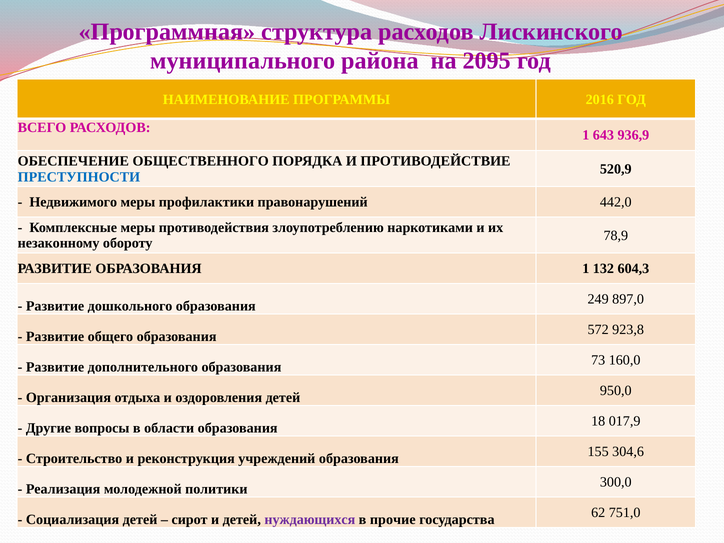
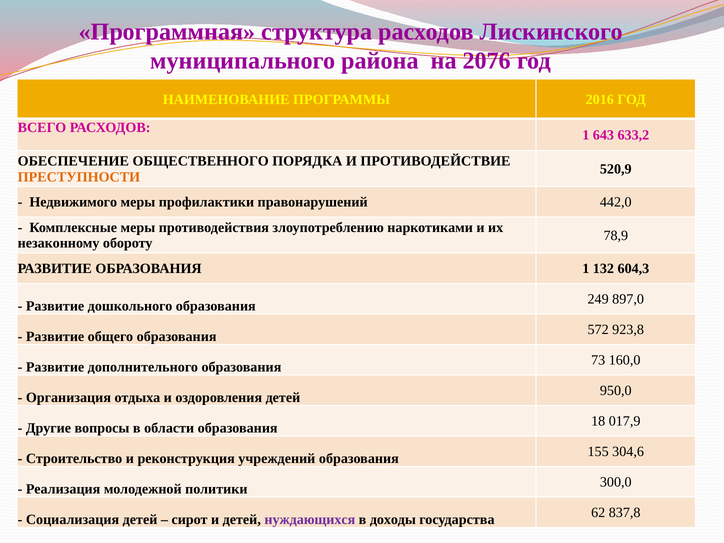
2095: 2095 -> 2076
936,9: 936,9 -> 633,2
ПРЕСТУПНОСТИ colour: blue -> orange
751,0: 751,0 -> 837,8
прочие: прочие -> доходы
